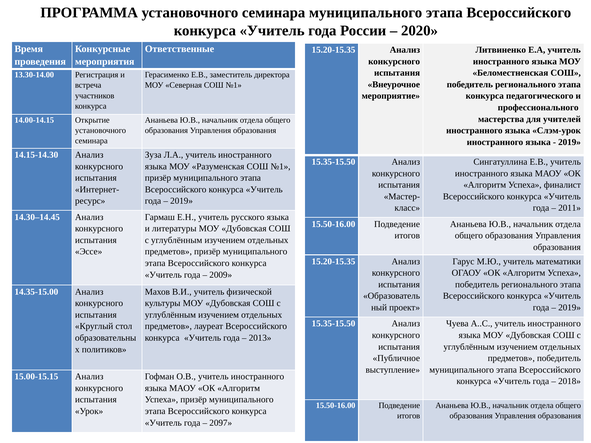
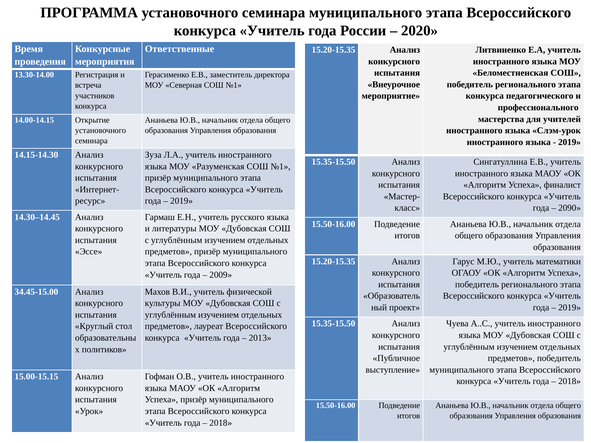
2011: 2011 -> 2090
14.35-15.00: 14.35-15.00 -> 34.45-15.00
2097 at (221, 423): 2097 -> 2018
